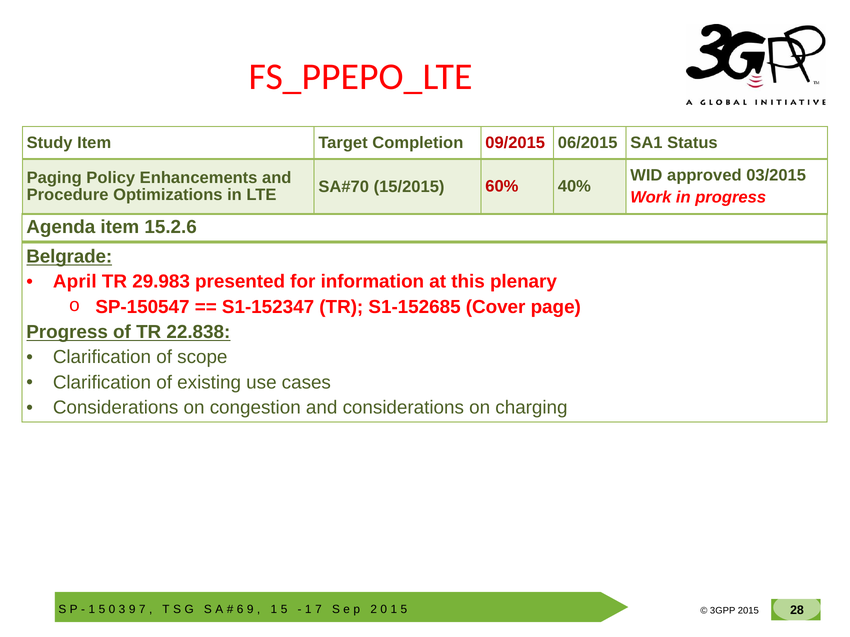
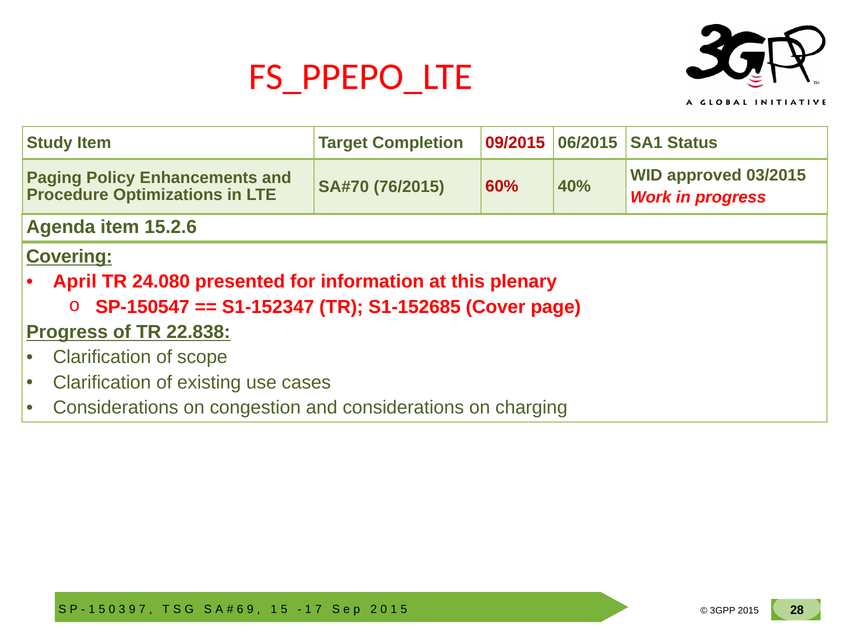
15/2015: 15/2015 -> 76/2015
Belgrade: Belgrade -> Covering
29.983: 29.983 -> 24.080
